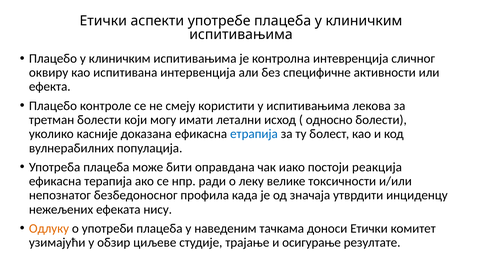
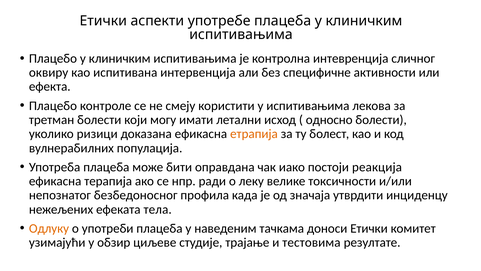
касније: касније -> ризици
етрапија colour: blue -> orange
нису: нису -> тела
осигурање: осигурање -> тестовима
